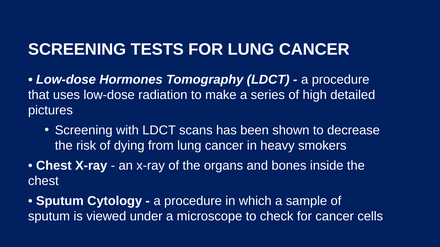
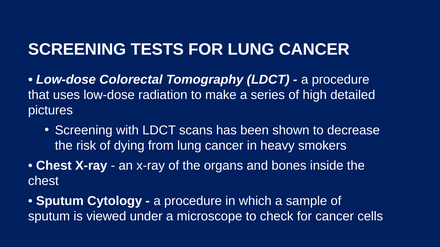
Hormones: Hormones -> Colorectal
